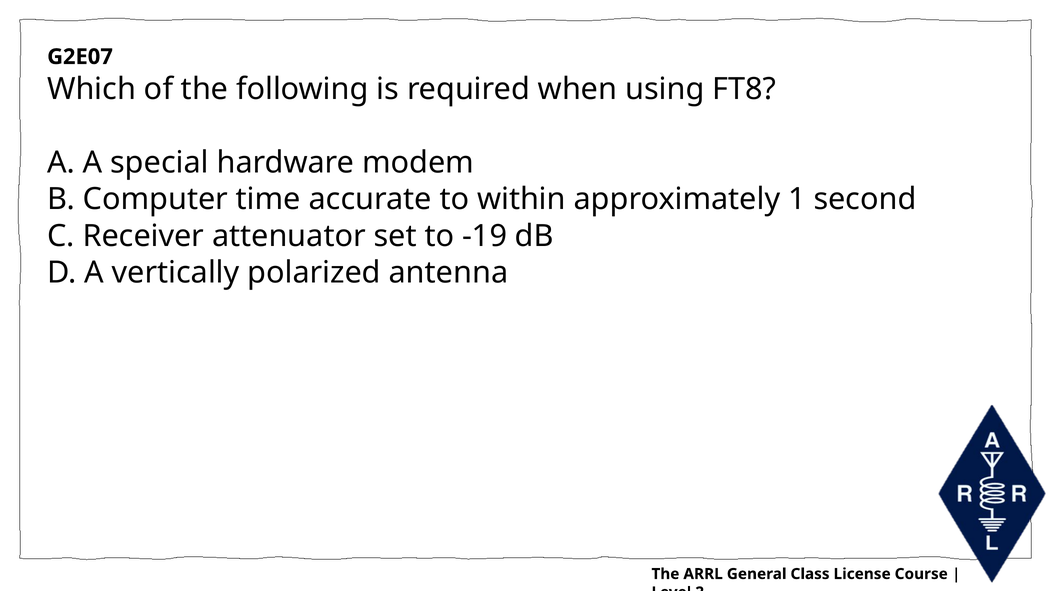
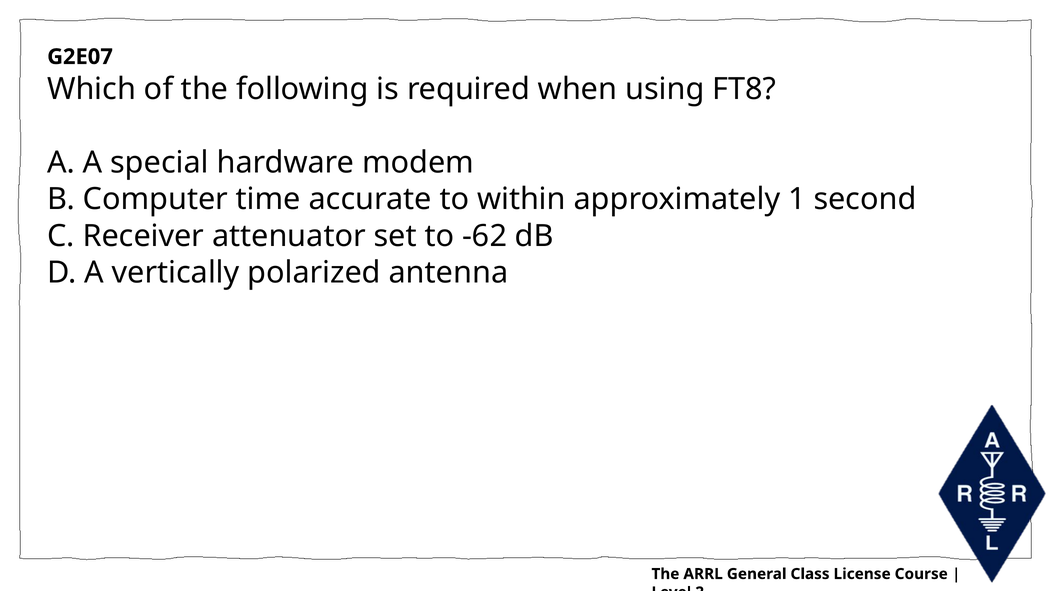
-19: -19 -> -62
